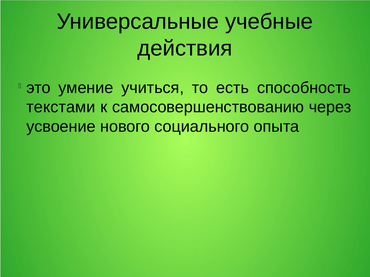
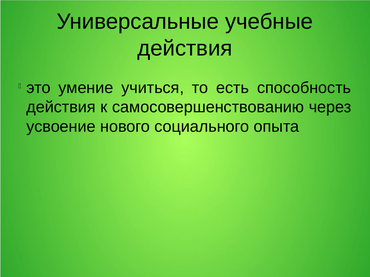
текстами at (61, 107): текстами -> действия
